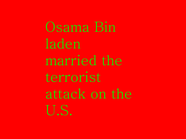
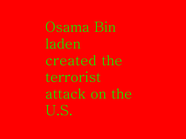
married: married -> created
